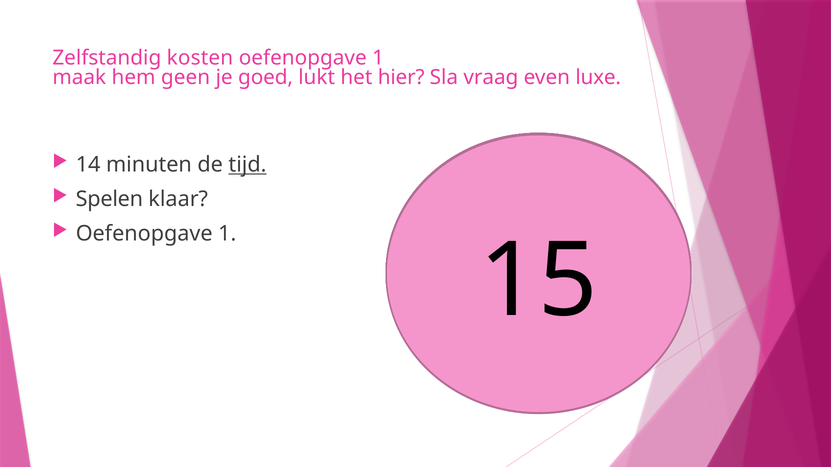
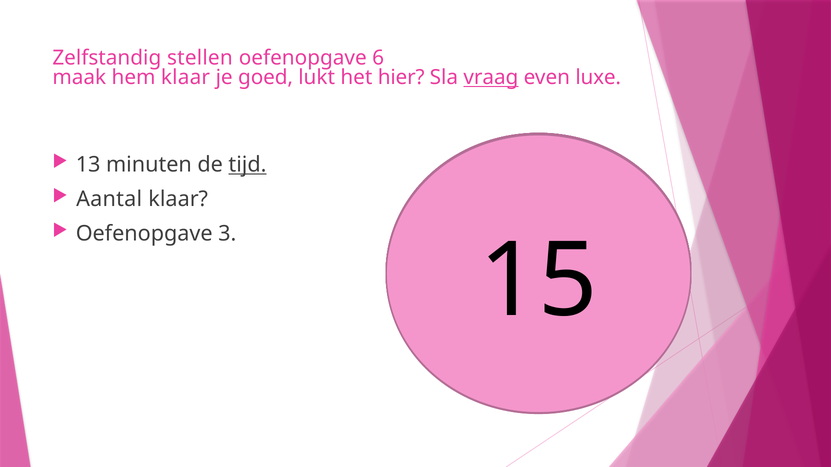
kosten: kosten -> stellen
1 at (378, 58): 1 -> 6
hem geen: geen -> klaar
vraag underline: none -> present
14 at (88, 165): 14 -> 13
Spelen: Spelen -> Aantal
1 at (227, 234): 1 -> 3
